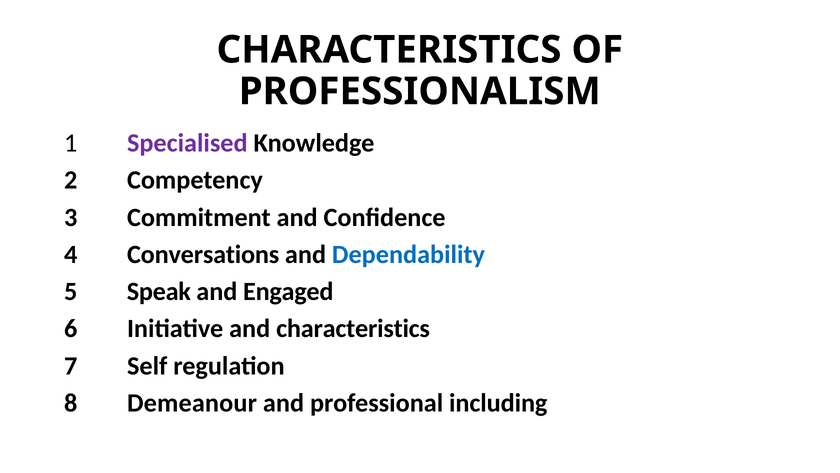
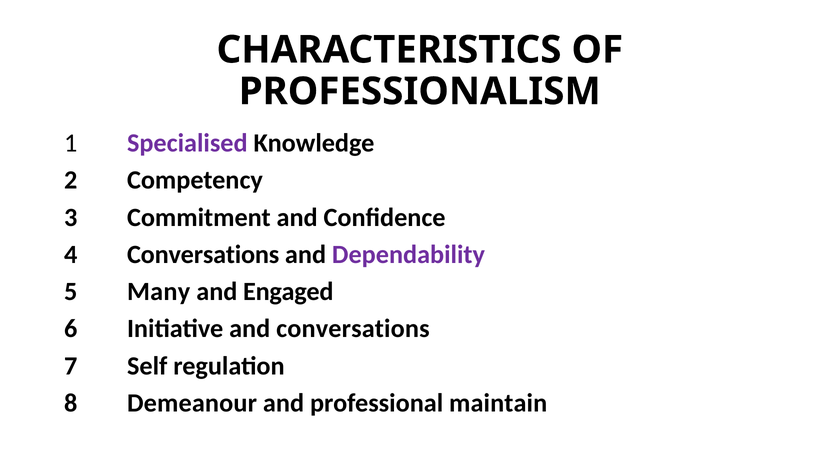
Dependability colour: blue -> purple
Speak: Speak -> Many
and characteristics: characteristics -> conversations
including: including -> maintain
